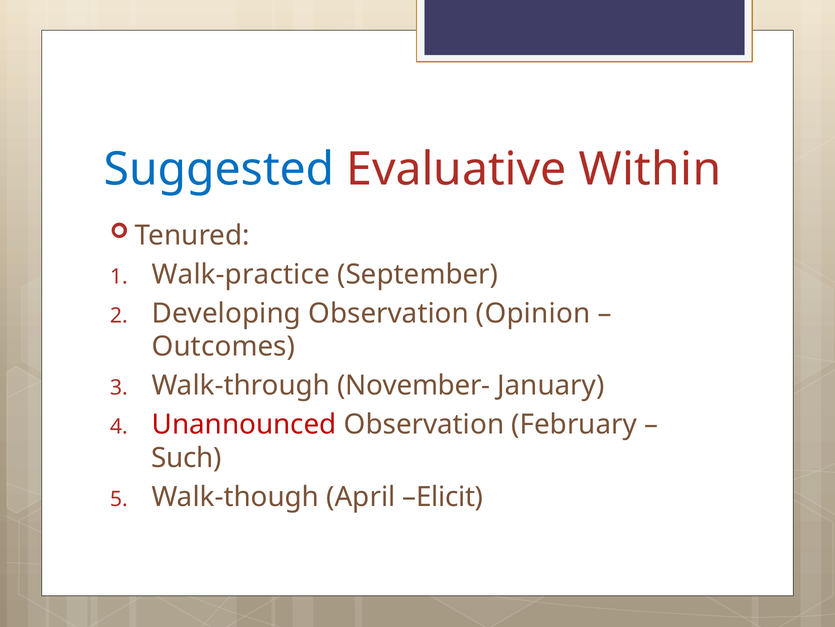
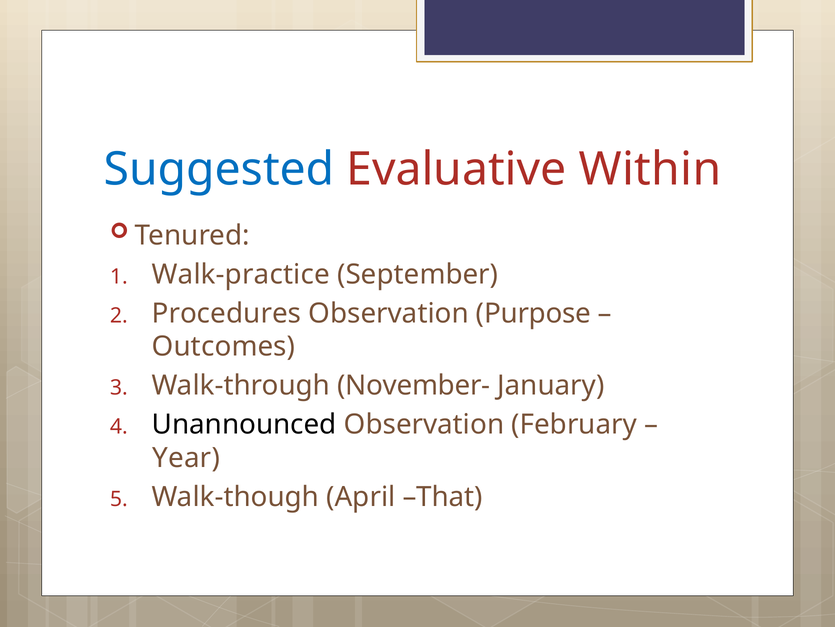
Developing: Developing -> Procedures
Opinion: Opinion -> Purpose
Unannounced colour: red -> black
Such: Such -> Year
Elicit: Elicit -> That
